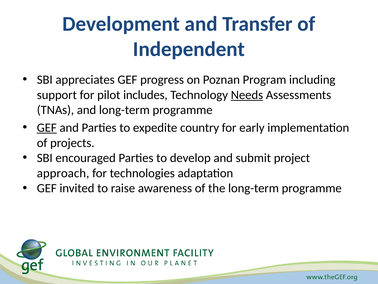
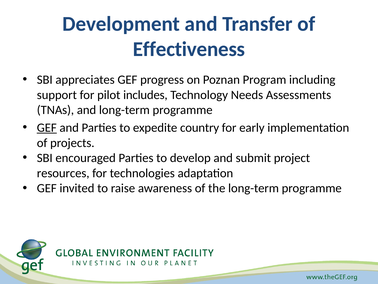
Independent: Independent -> Effectiveness
Needs underline: present -> none
approach: approach -> resources
